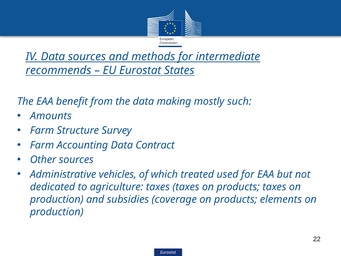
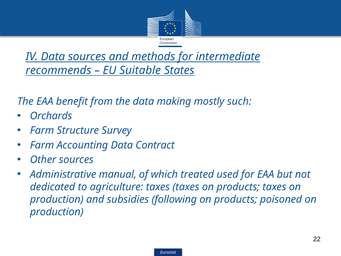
EU Eurostat: Eurostat -> Suitable
Amounts: Amounts -> Orchards
vehicles: vehicles -> manual
coverage: coverage -> following
elements: elements -> poisoned
